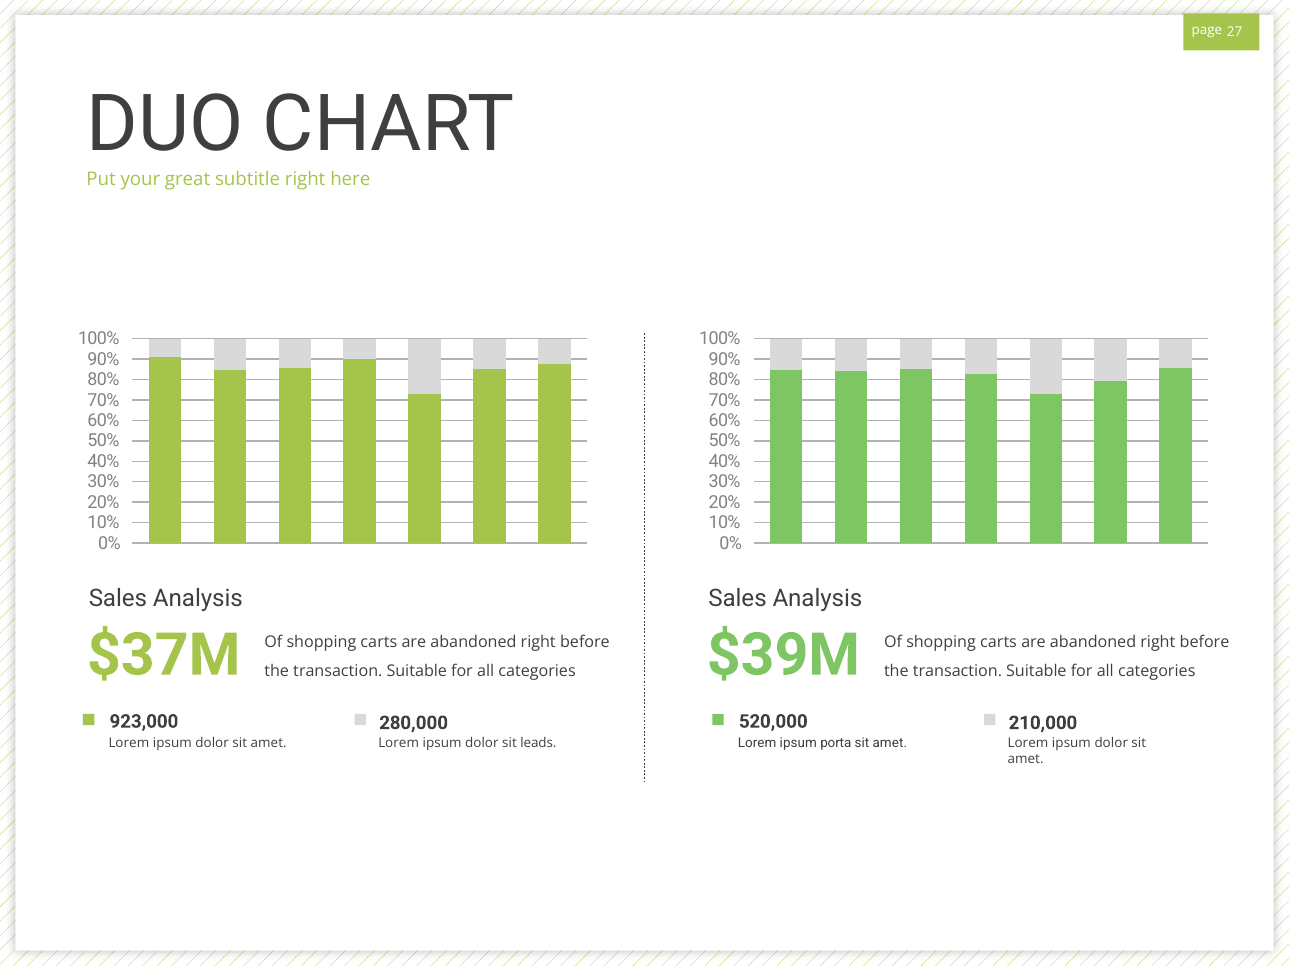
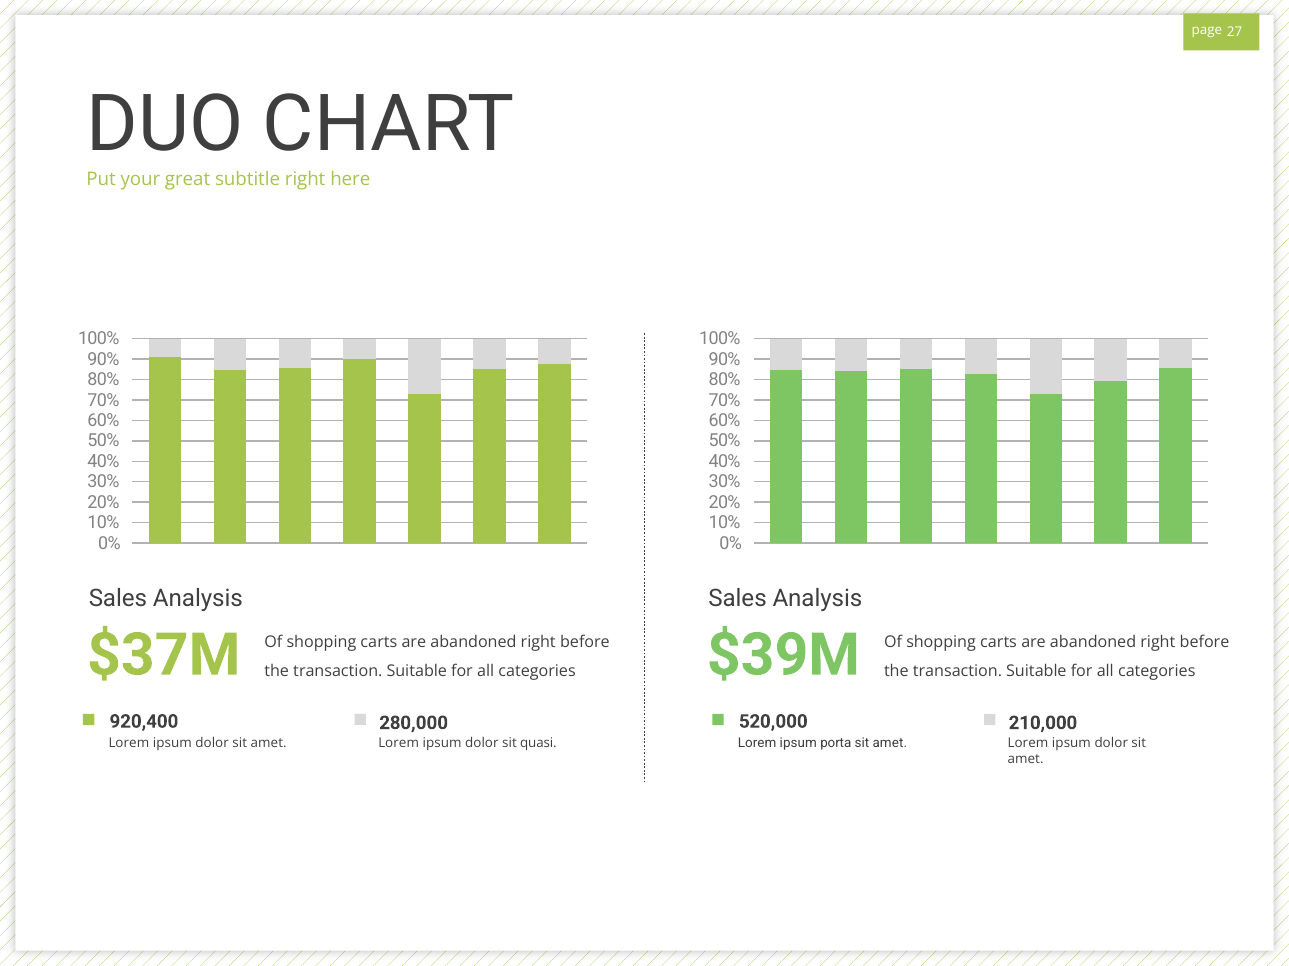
923,000: 923,000 -> 920,400
leads: leads -> quasi
